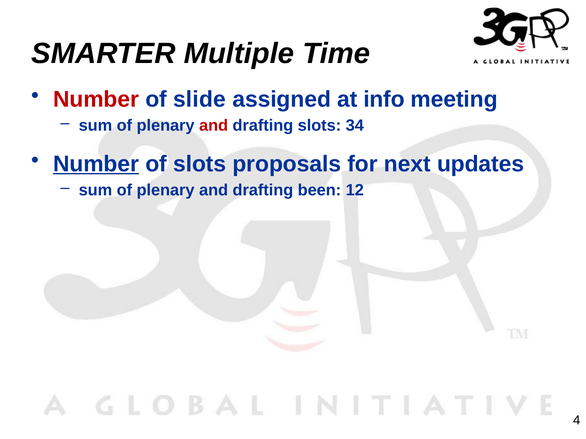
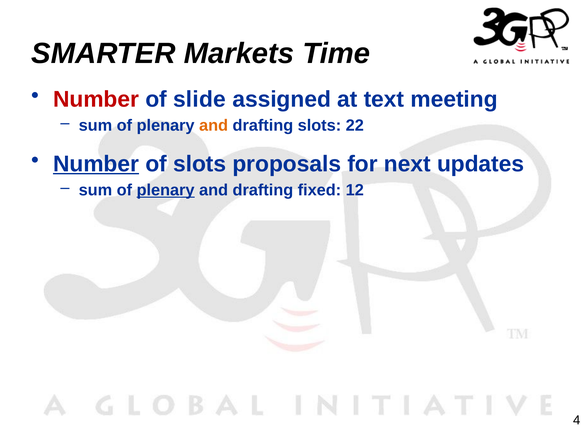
Multiple: Multiple -> Markets
info: info -> text
and at (214, 126) colour: red -> orange
34: 34 -> 22
plenary at (166, 190) underline: none -> present
been: been -> fixed
